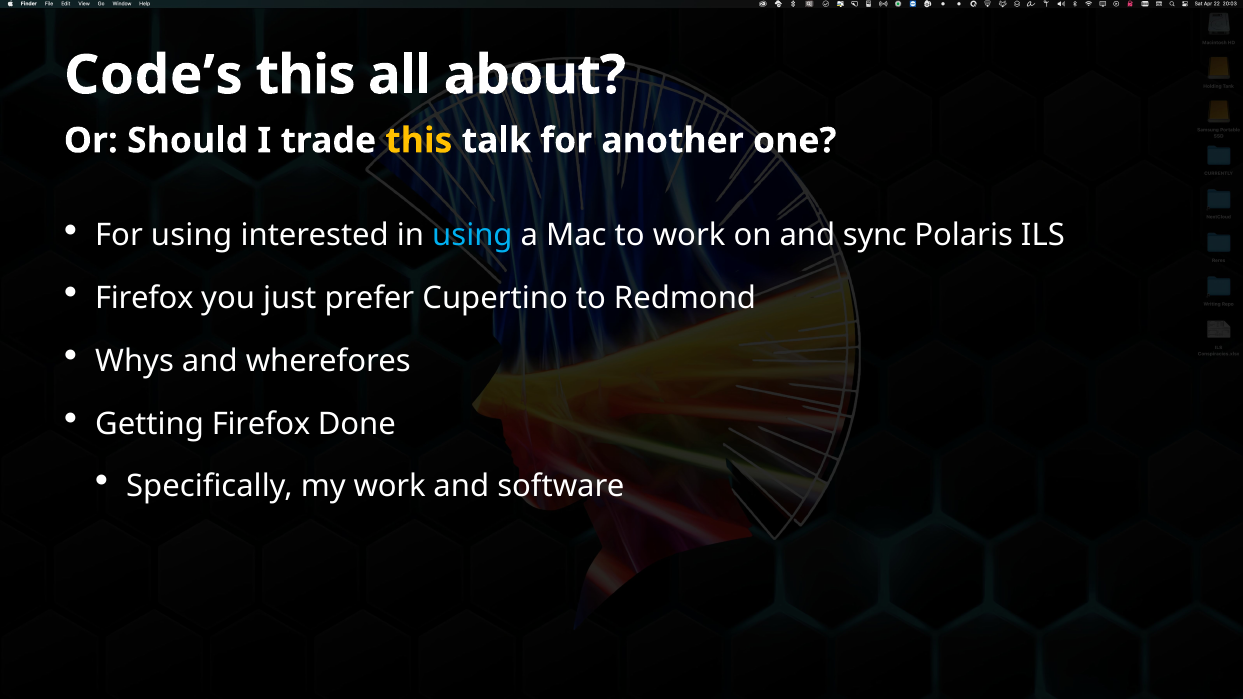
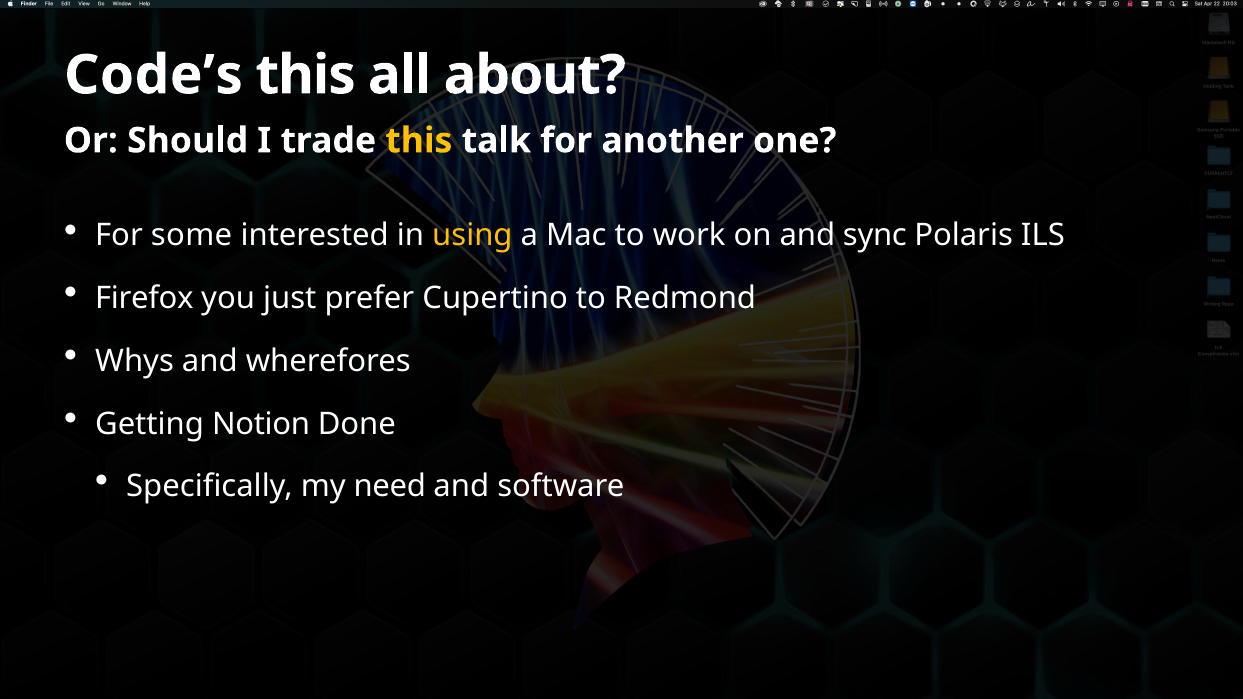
For using: using -> some
using at (472, 236) colour: light blue -> yellow
Getting Firefox: Firefox -> Notion
my work: work -> need
